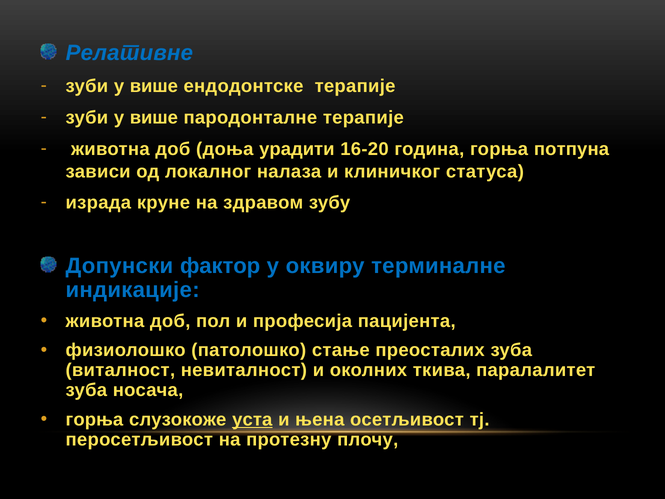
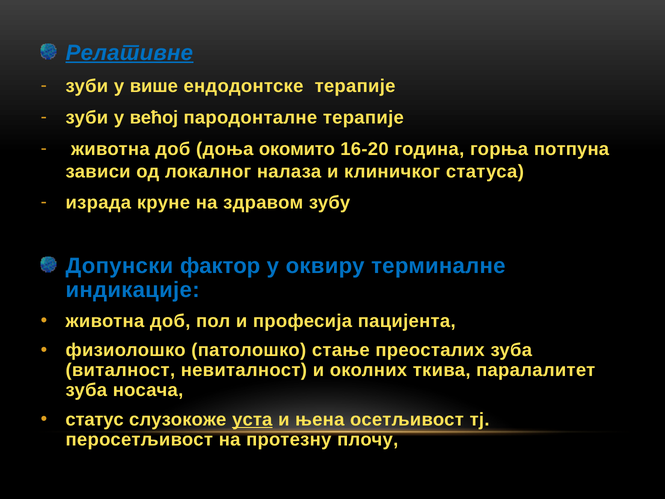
Релативне underline: none -> present
више at (154, 118): више -> већој
урадити: урадити -> окомито
горња at (94, 419): горња -> статус
